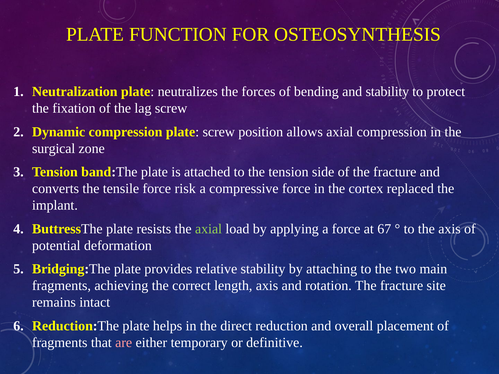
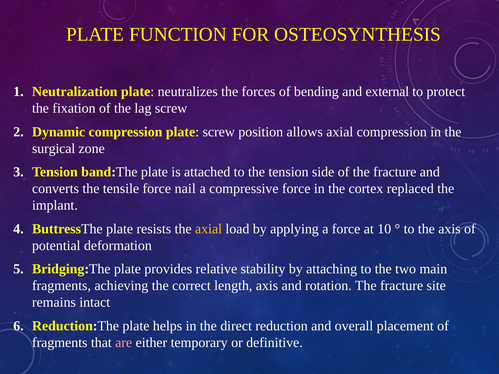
and stability: stability -> external
risk: risk -> nail
axial at (209, 229) colour: light green -> yellow
67: 67 -> 10
